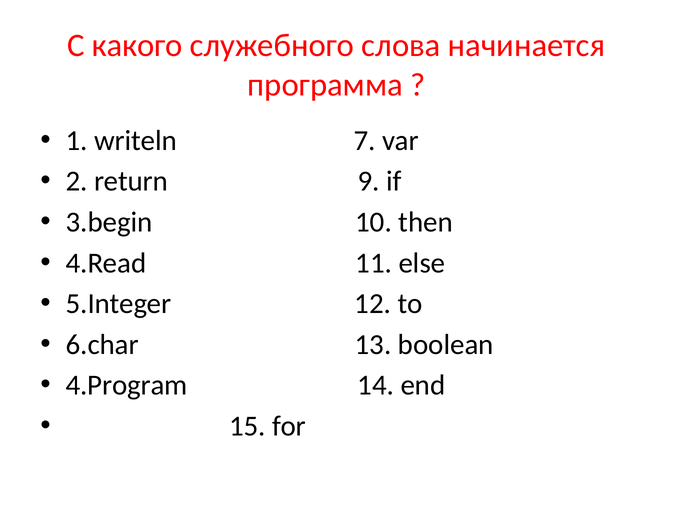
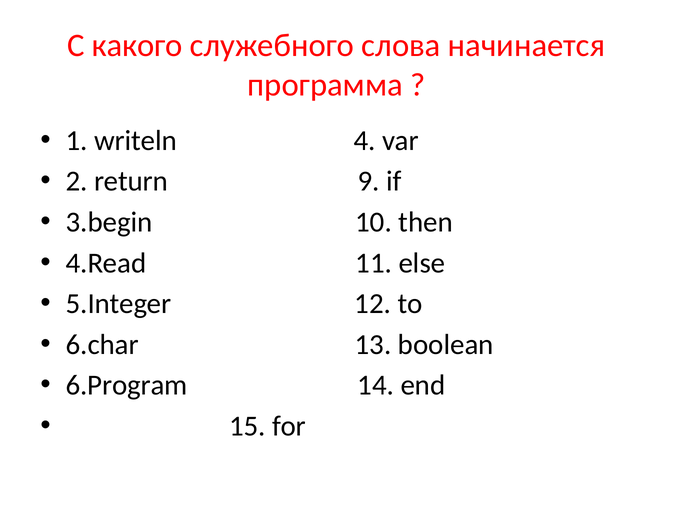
7: 7 -> 4
4.Program: 4.Program -> 6.Program
